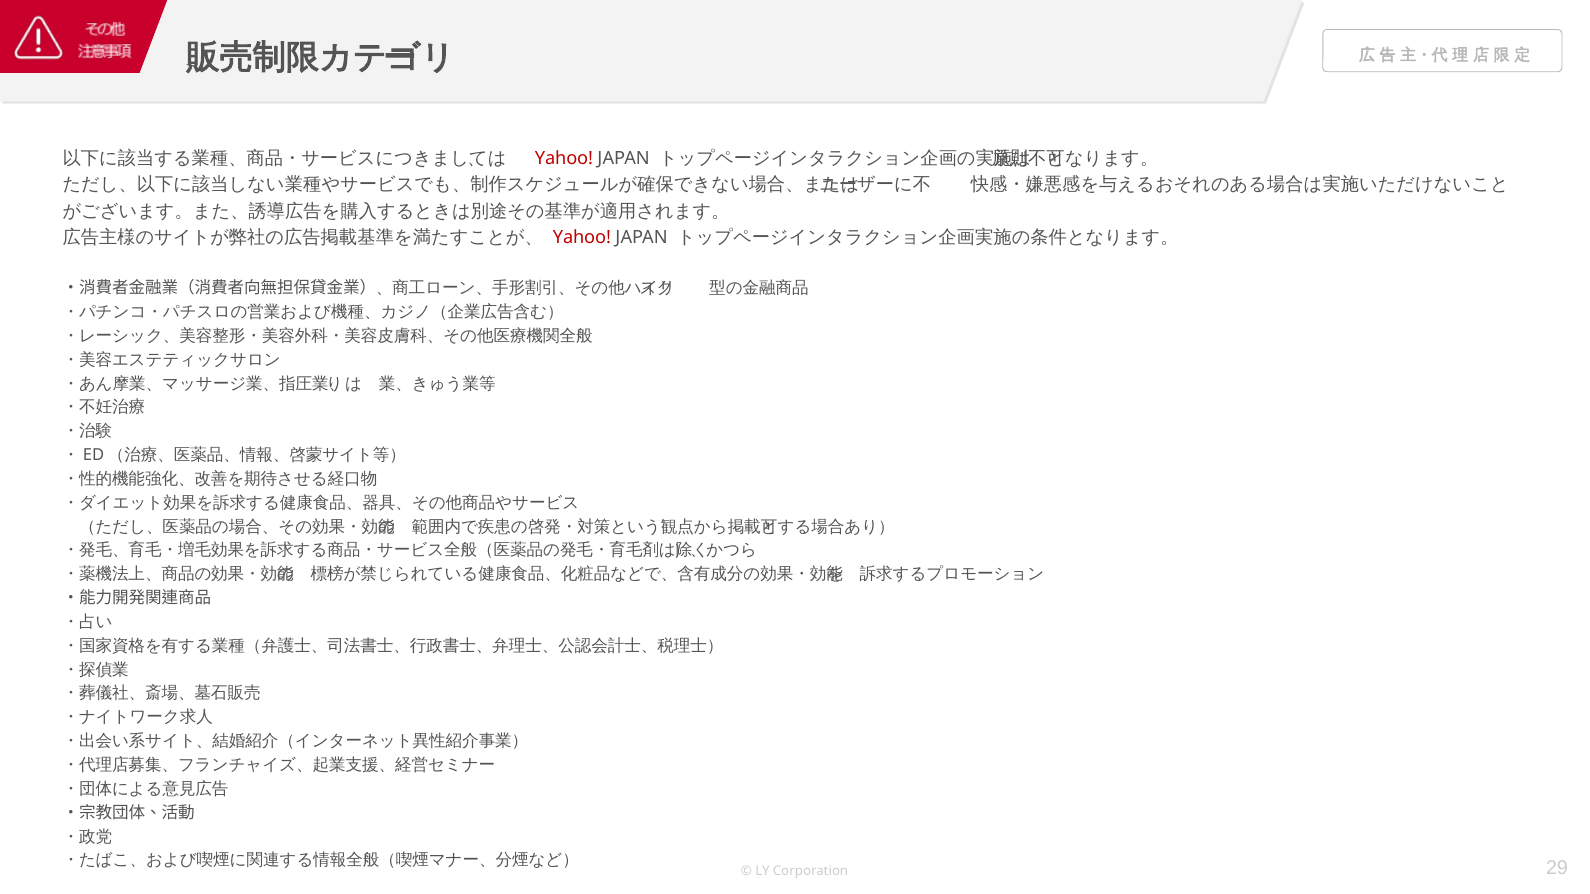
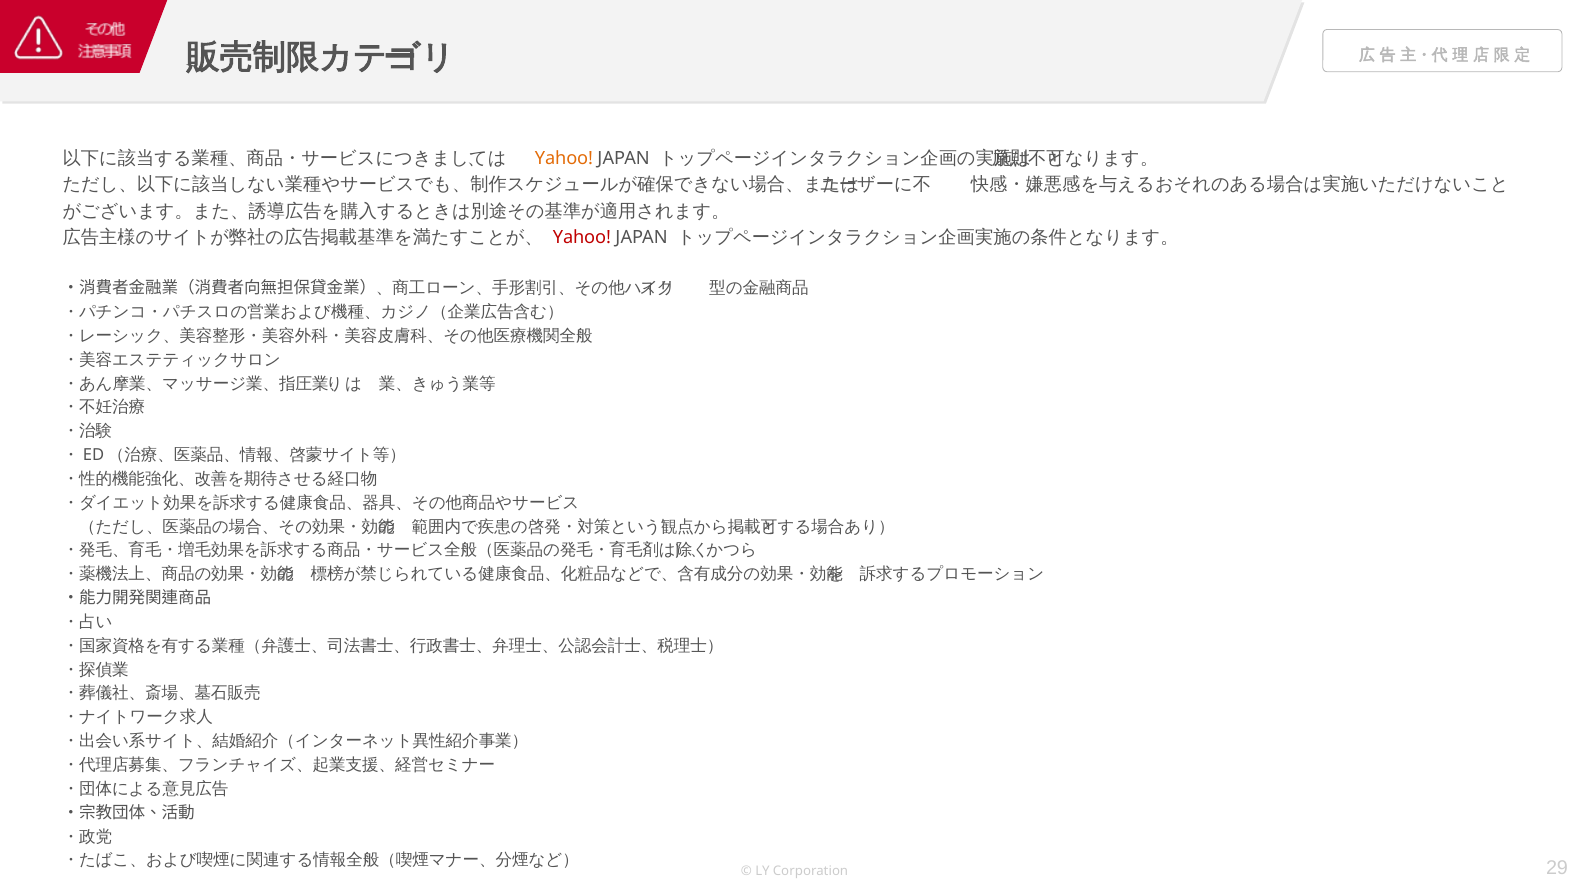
Yahoo at (564, 159) colour: red -> orange
